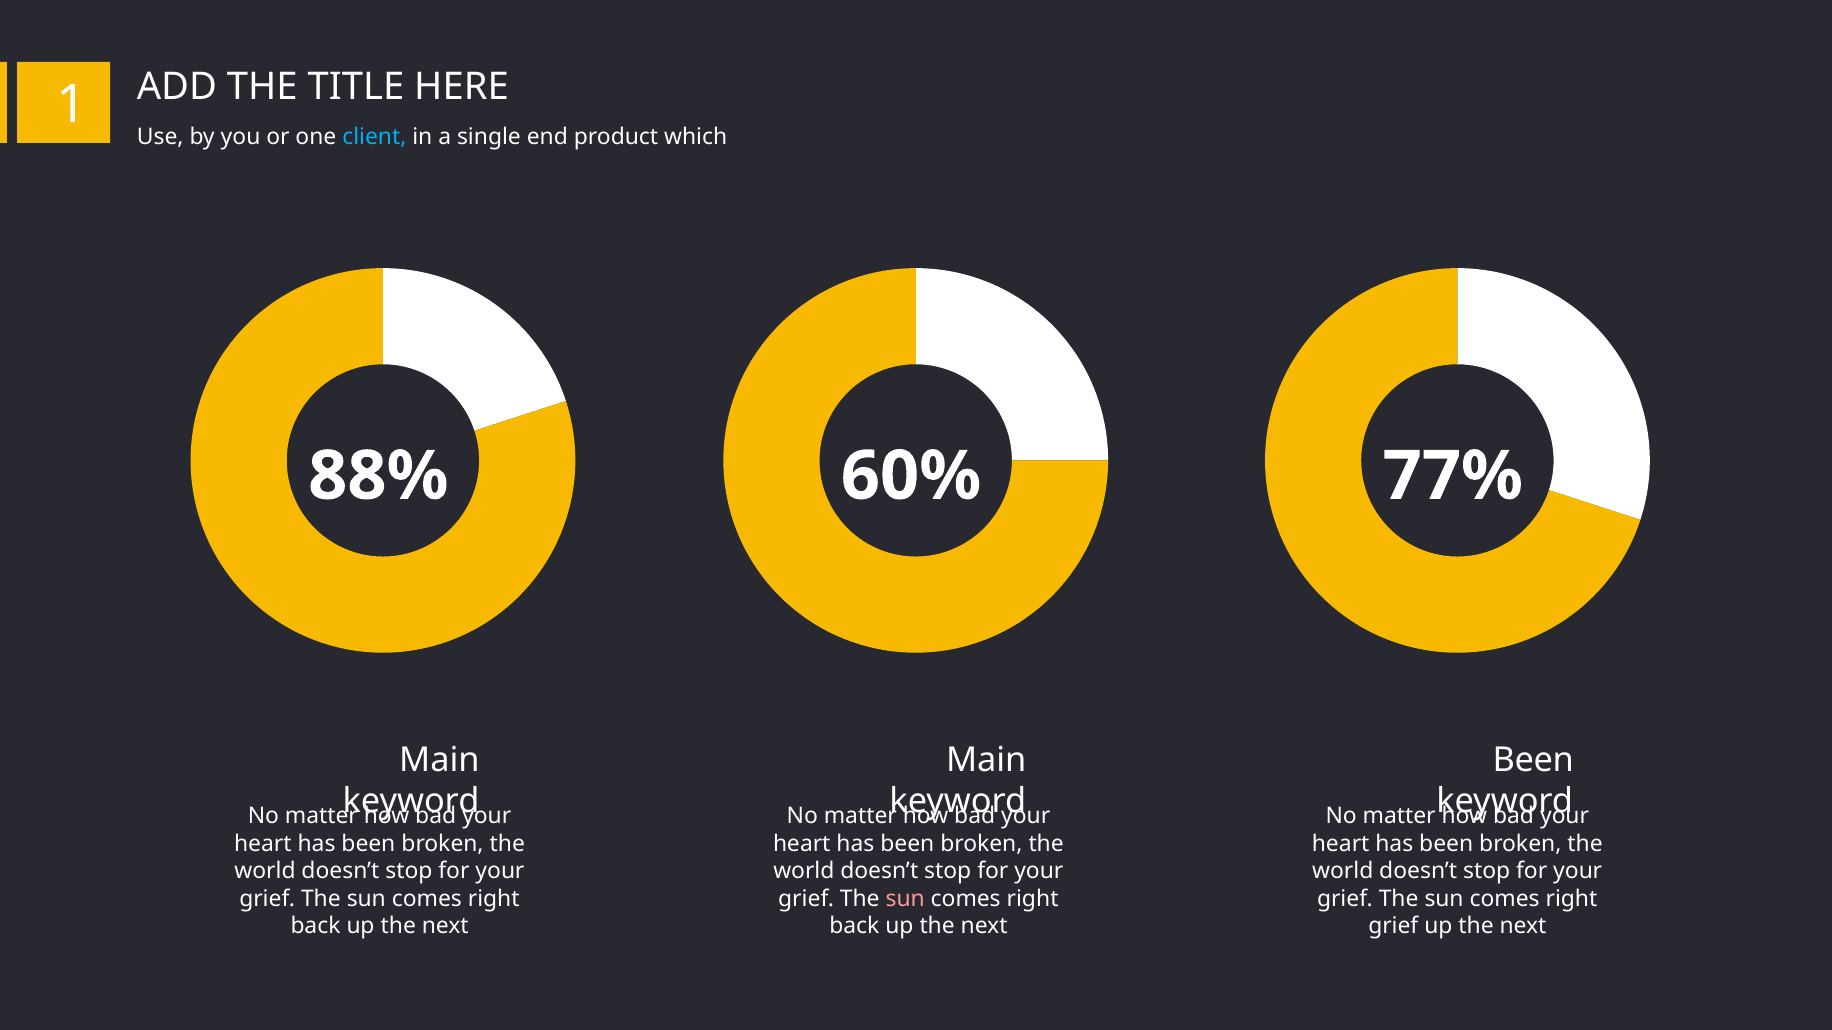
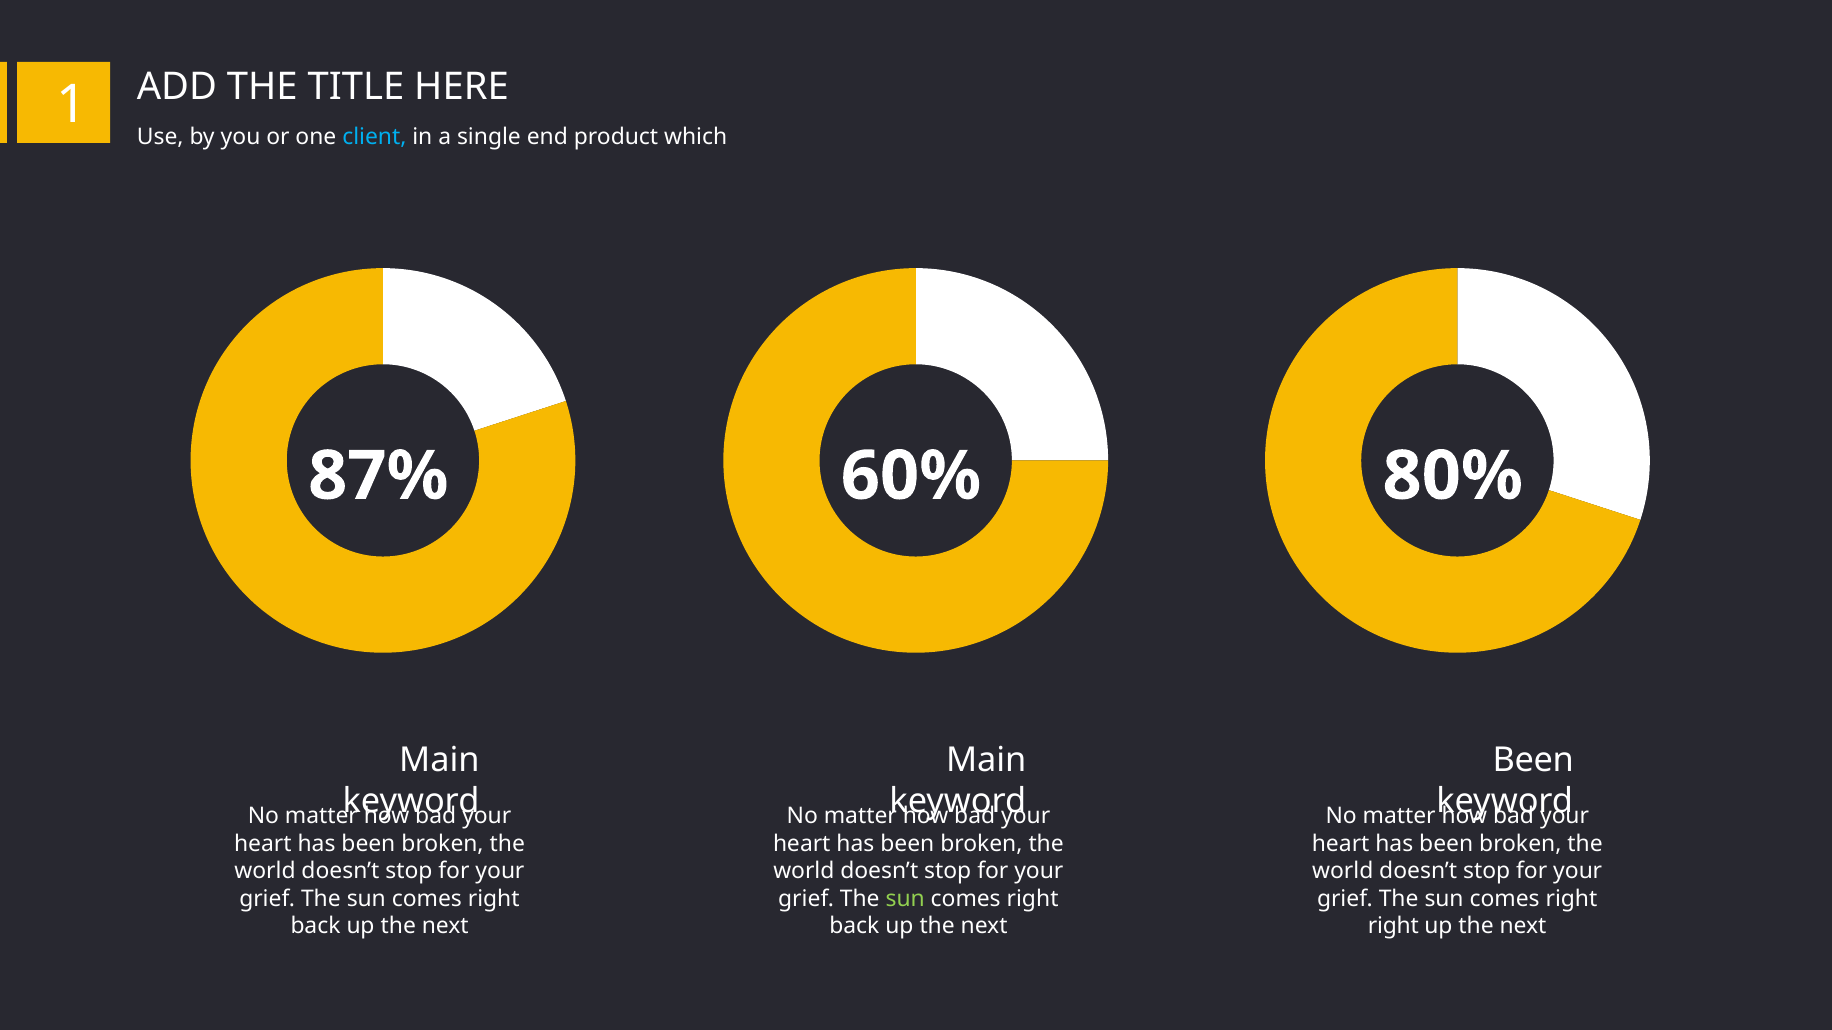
88%: 88% -> 87%
77%: 77% -> 80%
sun at (905, 899) colour: pink -> light green
grief at (1393, 927): grief -> right
